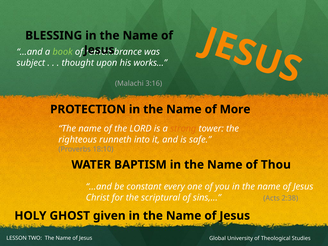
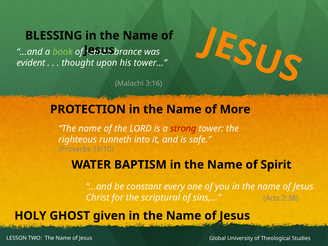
subject: subject -> evident
works…: works… -> tower…
strong colour: orange -> red
Thou: Thou -> Spirit
